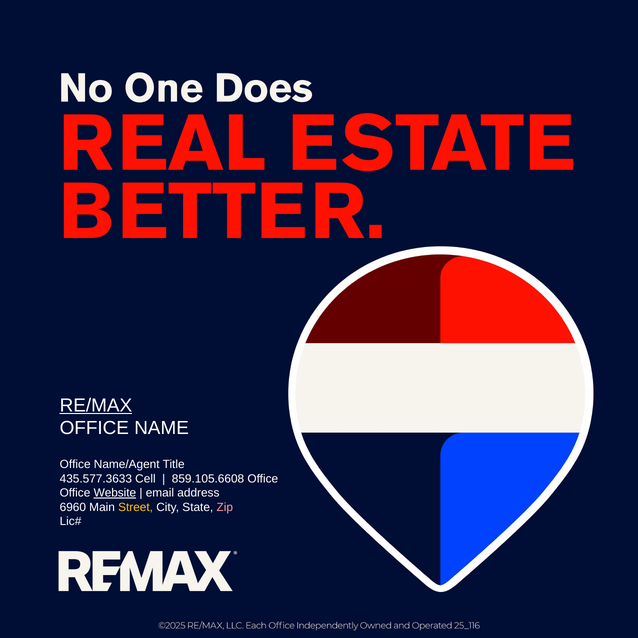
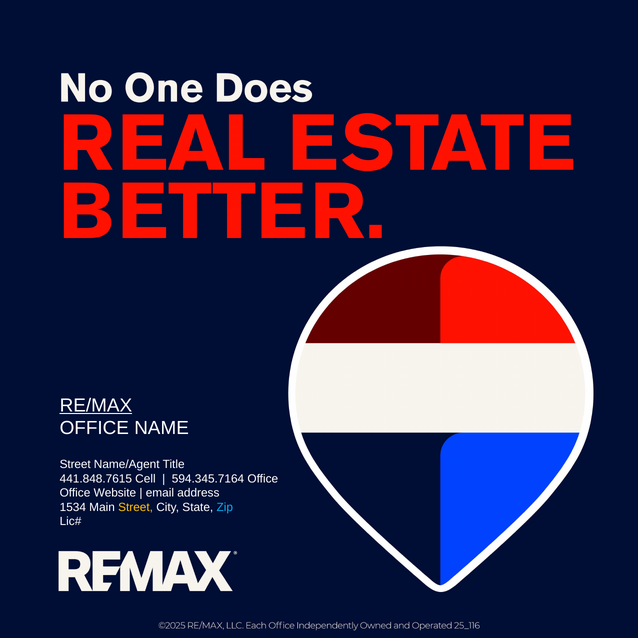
Office at (75, 465): Office -> Street
435.577.3633: 435.577.3633 -> 441.848.7615
859.105.6608: 859.105.6608 -> 594.345.7164
Website underline: present -> none
6960: 6960 -> 1534
Zip colour: pink -> light blue
